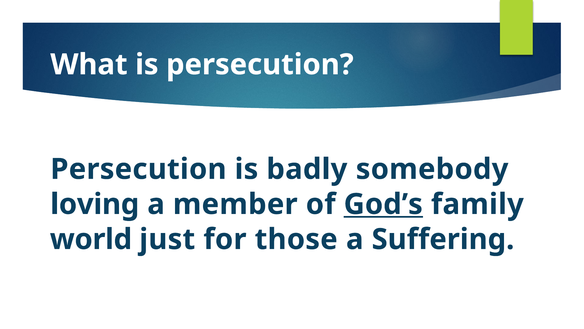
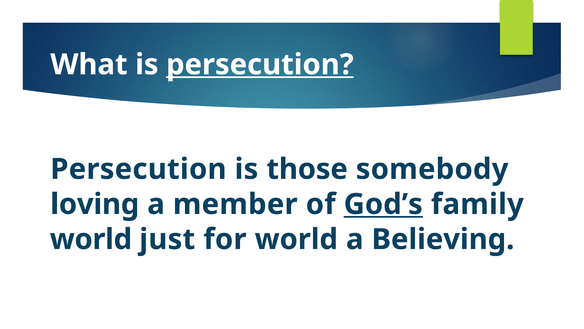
persecution at (260, 65) underline: none -> present
badly: badly -> those
for those: those -> world
Suffering: Suffering -> Believing
